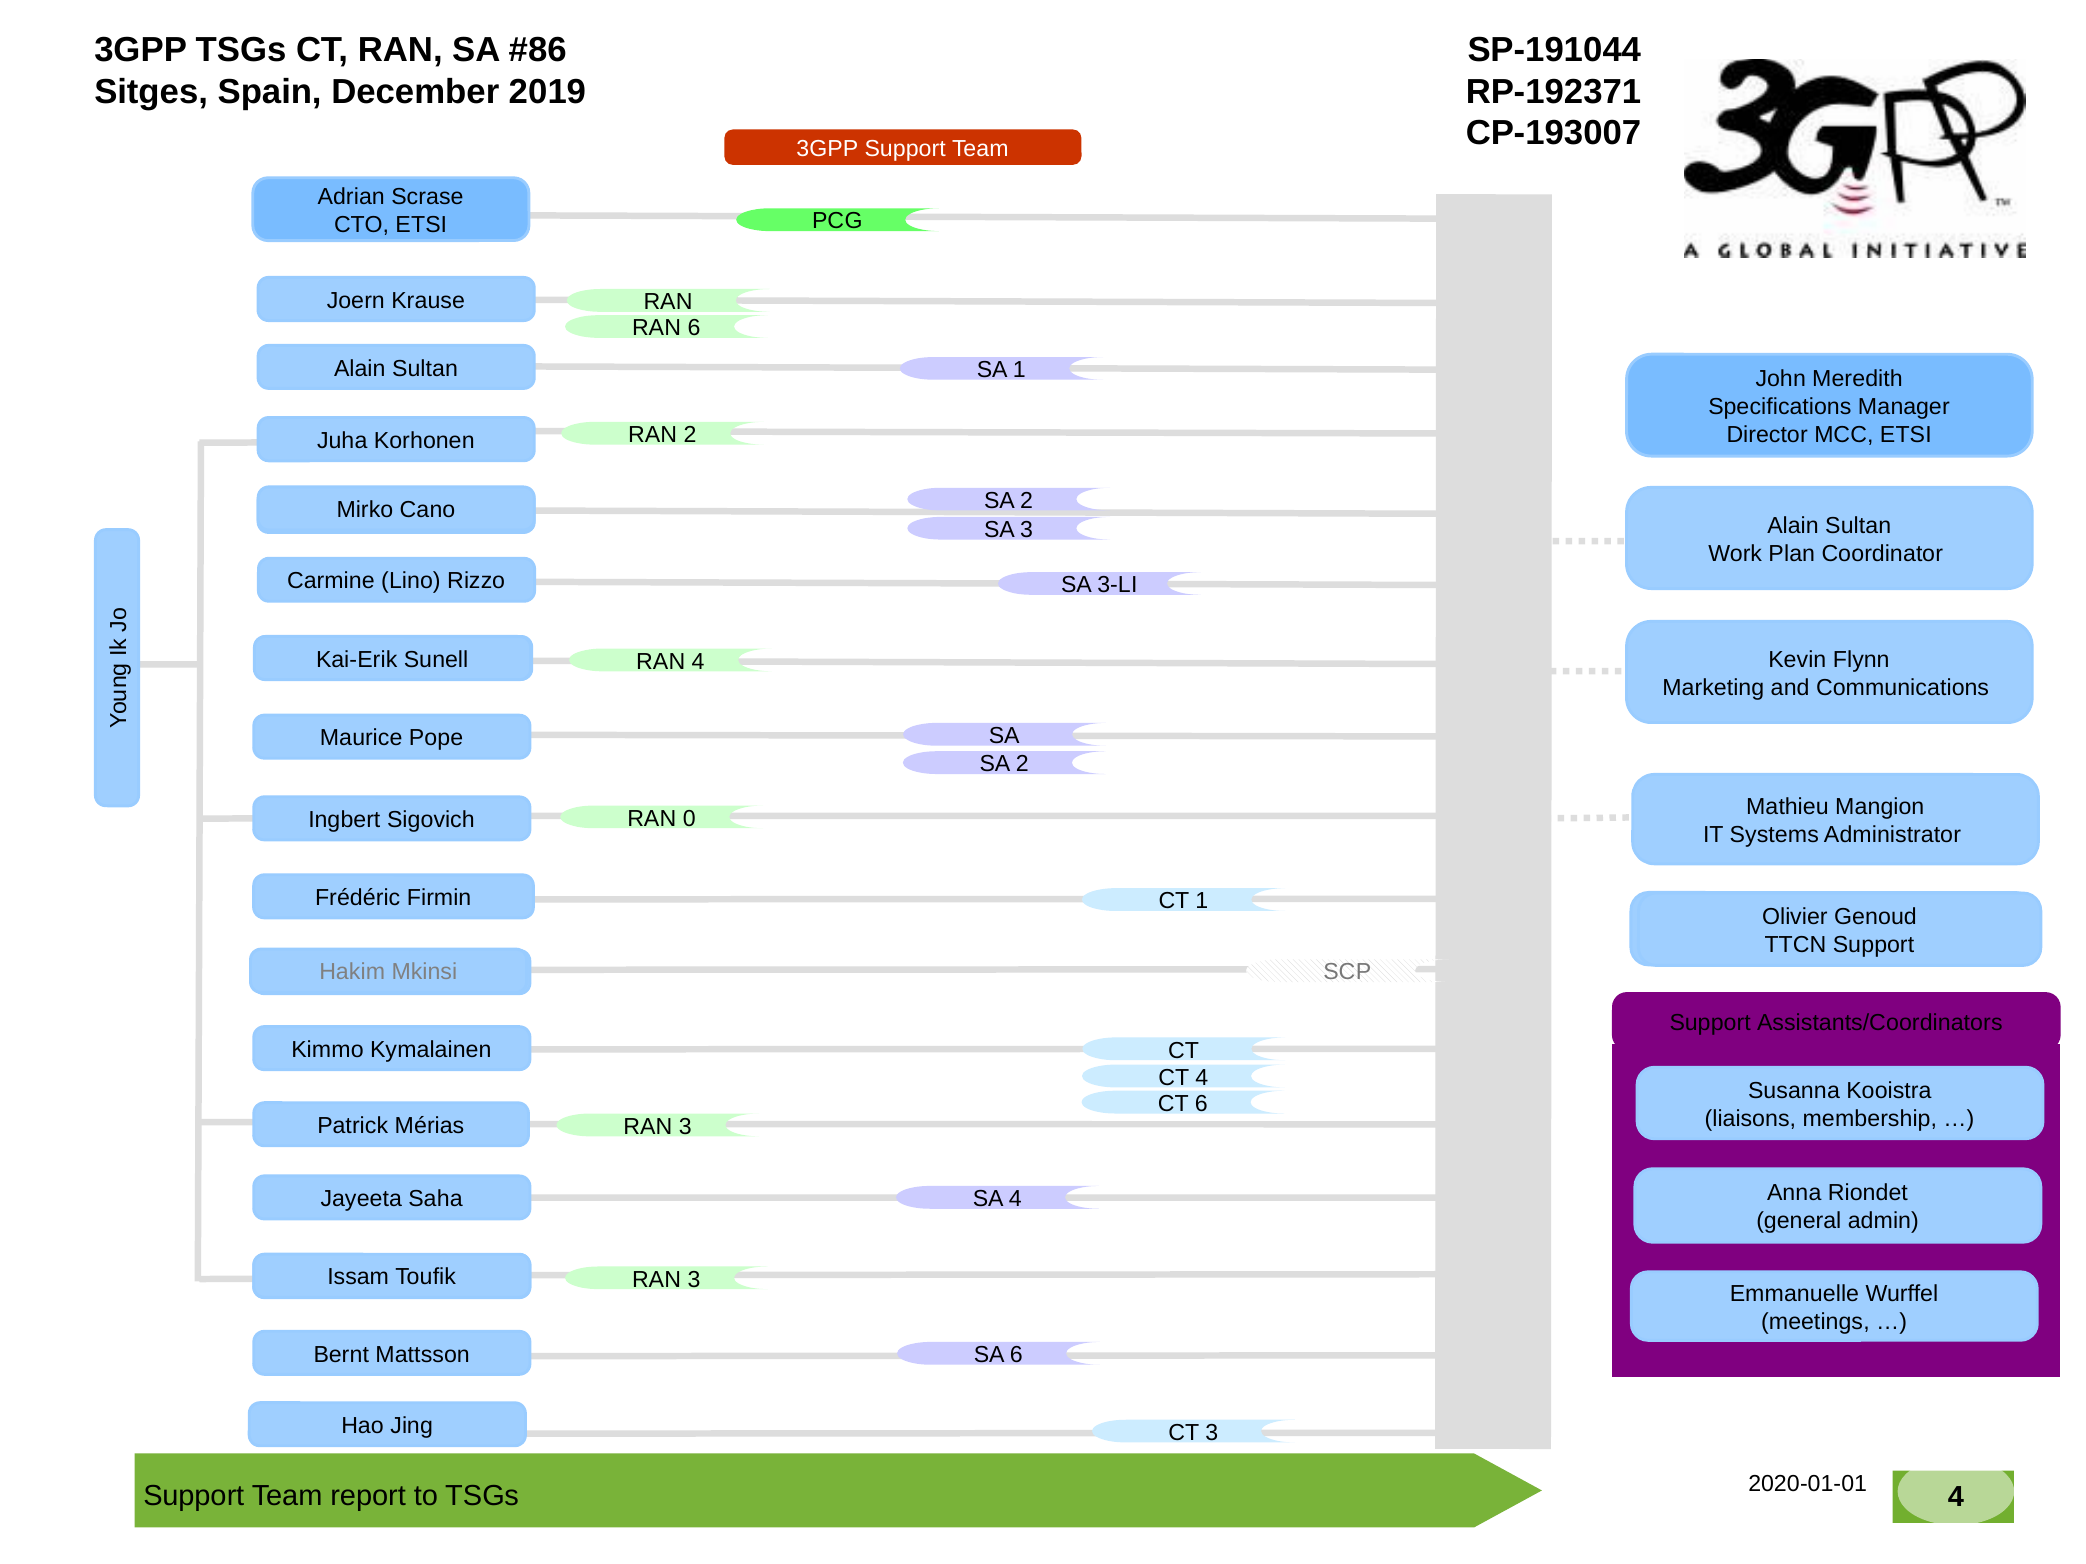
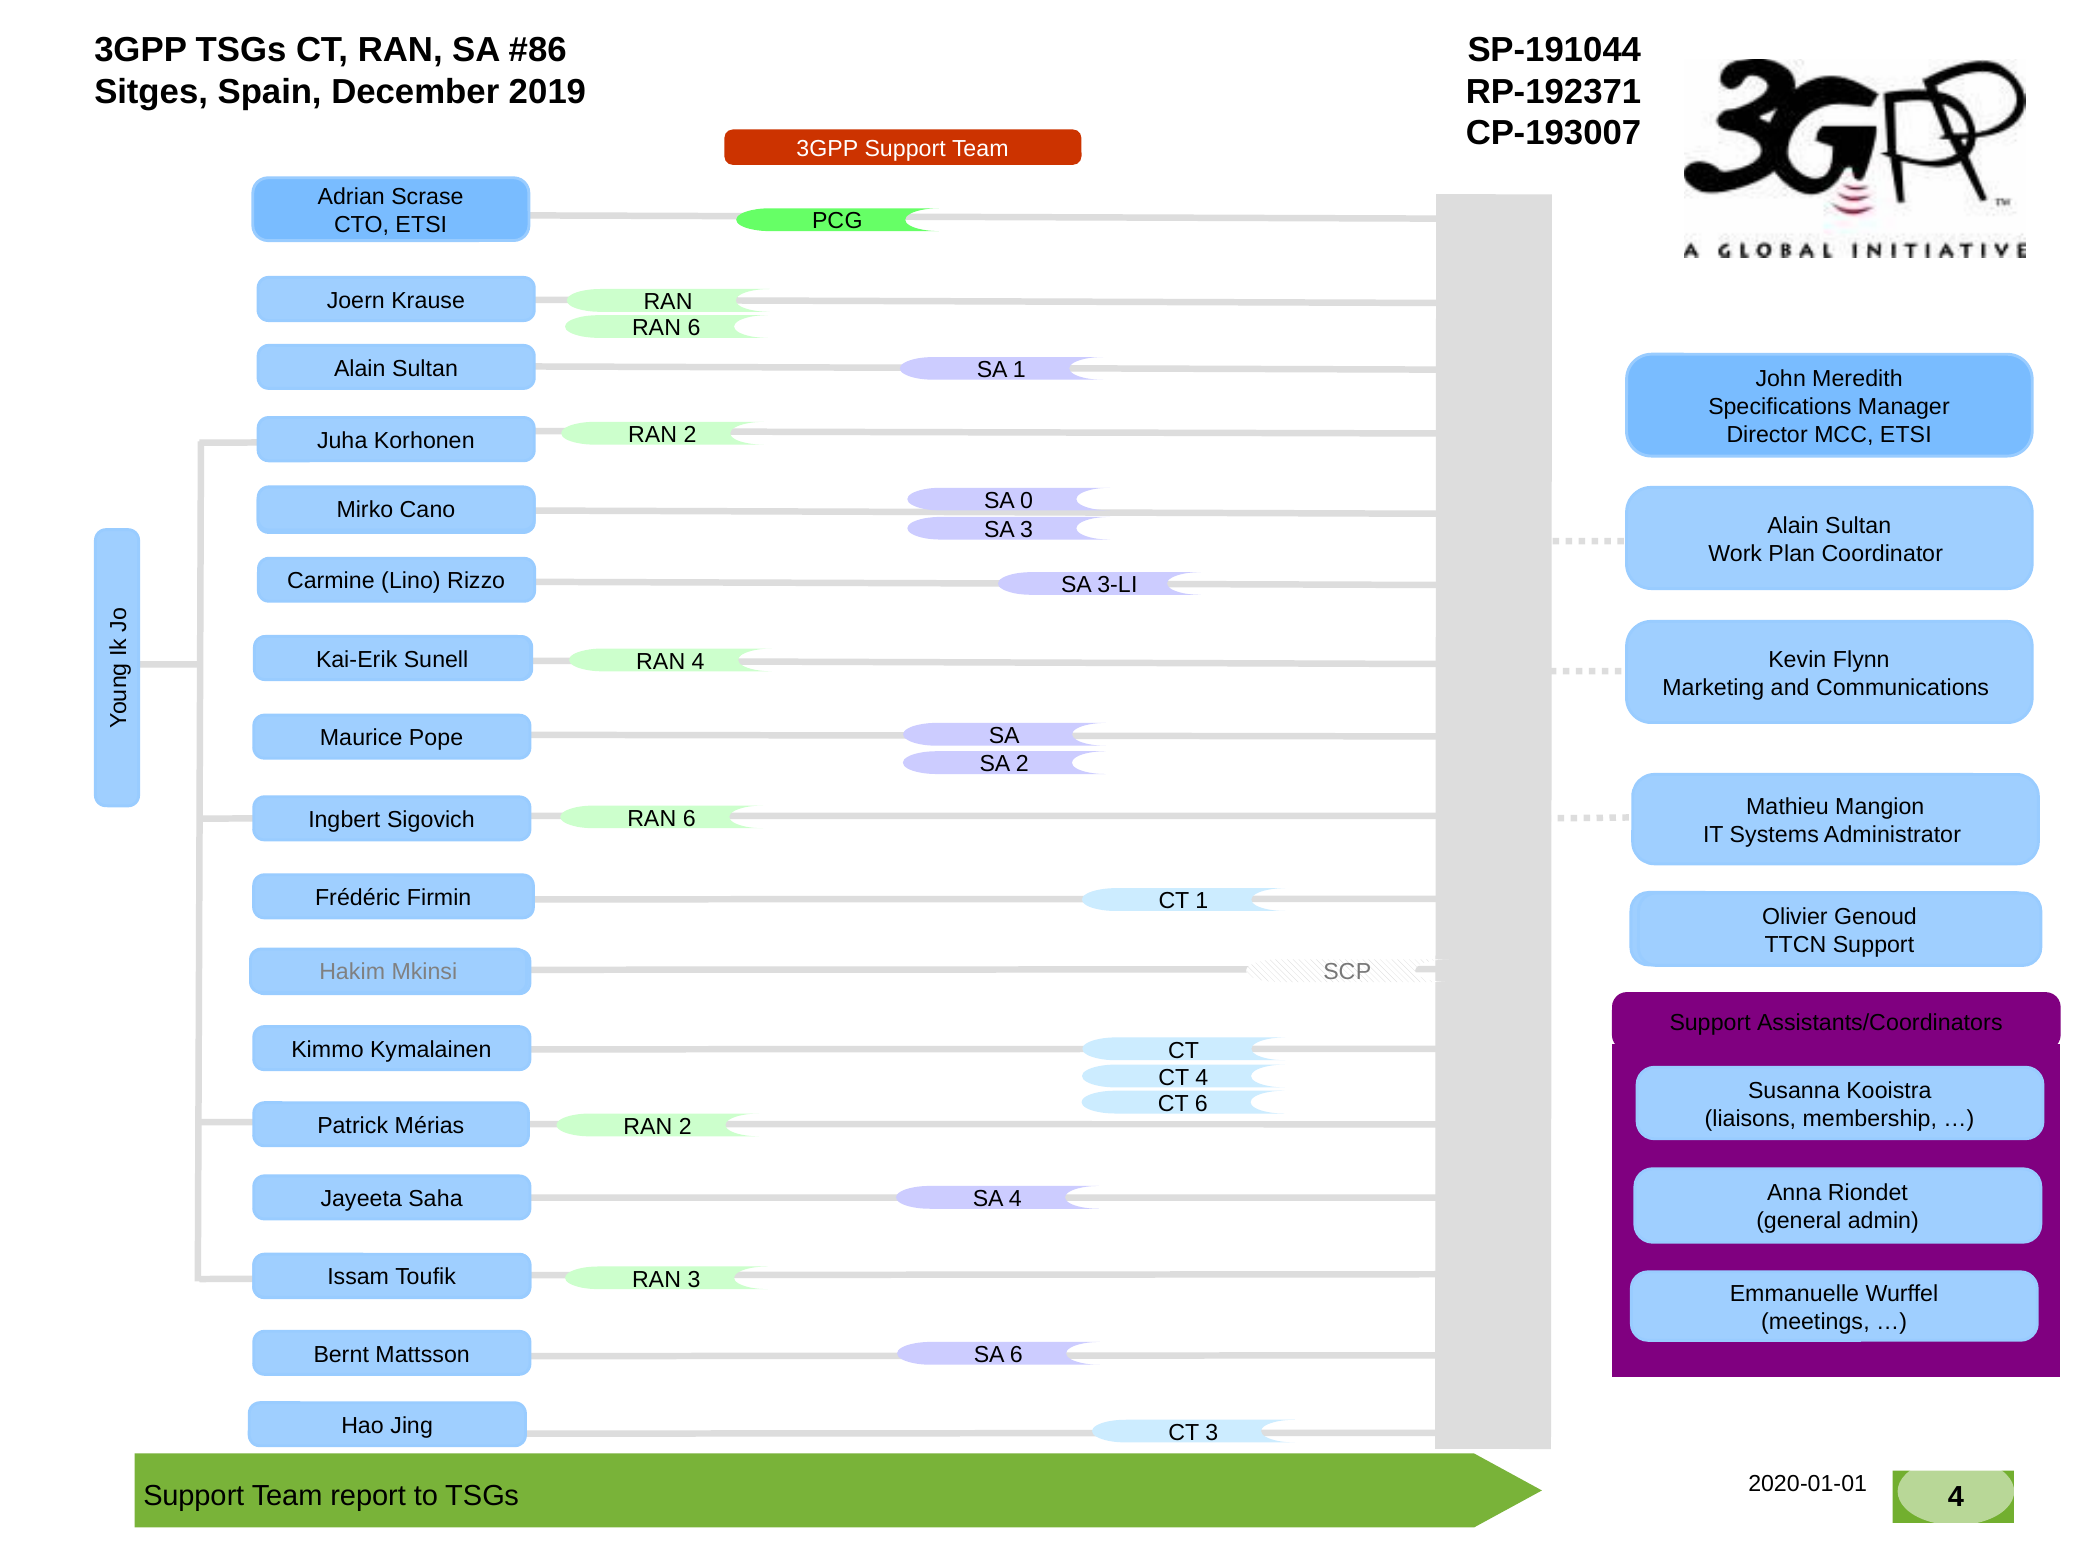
2 at (1027, 501): 2 -> 0
Sigovich RAN 0: 0 -> 6
3 at (685, 1127): 3 -> 2
